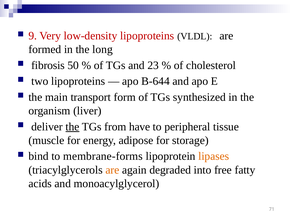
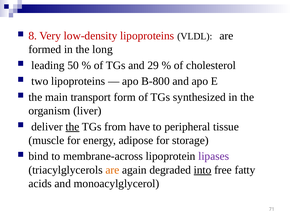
9: 9 -> 8
fibrosis: fibrosis -> leading
23: 23 -> 29
B-644: B-644 -> B-800
membrane-forms: membrane-forms -> membrane-across
lipases colour: orange -> purple
into underline: none -> present
